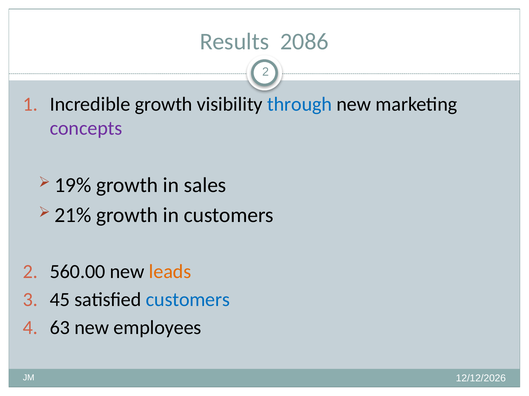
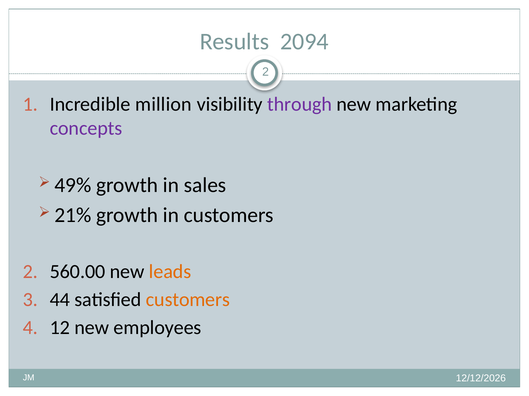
2086: 2086 -> 2094
Incredible growth: growth -> million
through colour: blue -> purple
19%: 19% -> 49%
45: 45 -> 44
customers at (188, 300) colour: blue -> orange
63: 63 -> 12
